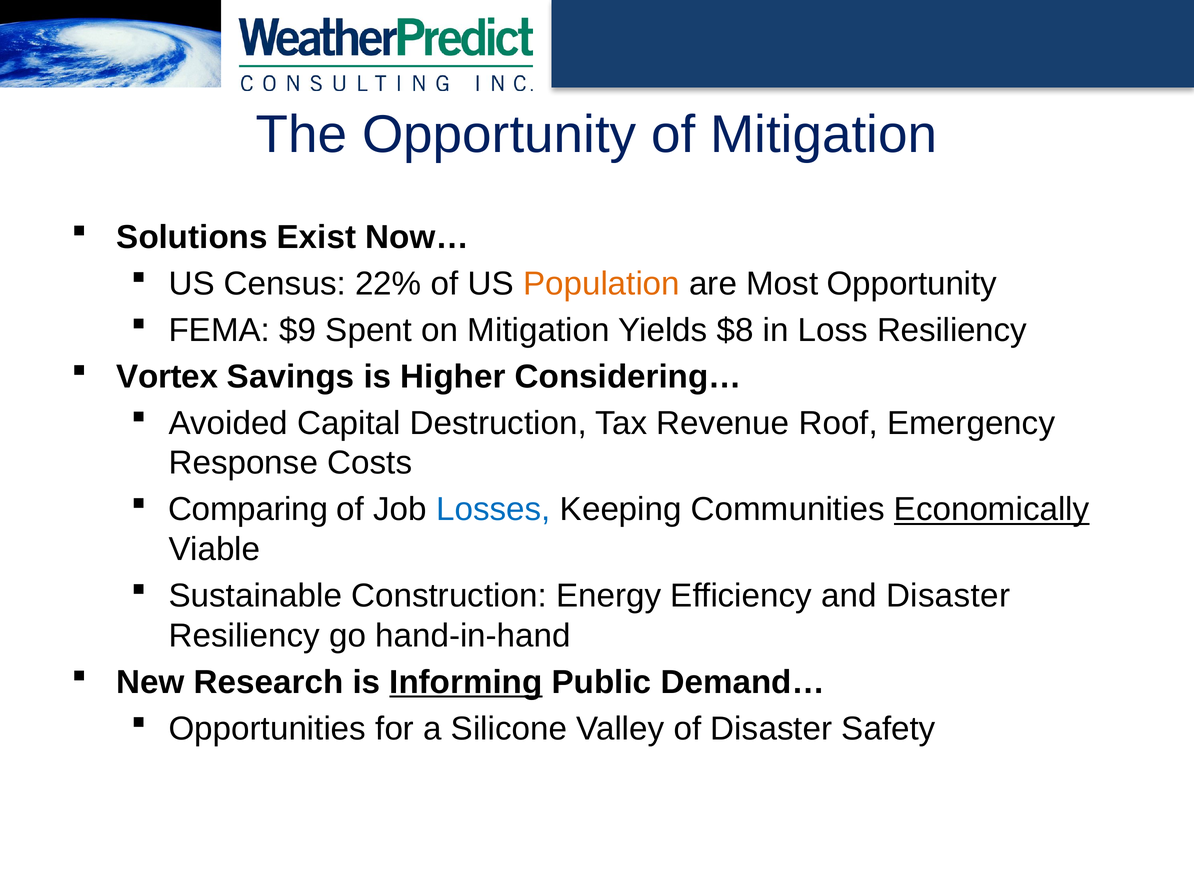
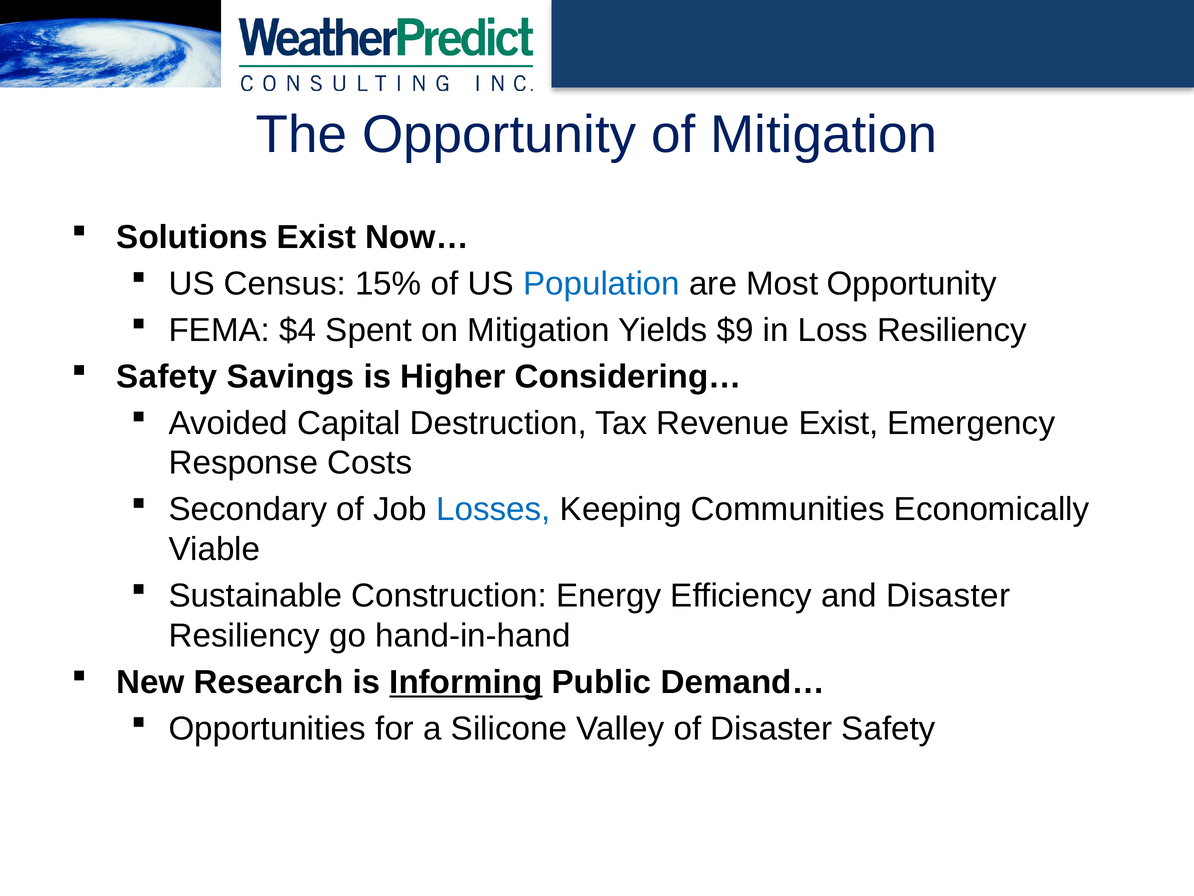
22%: 22% -> 15%
Population colour: orange -> blue
$9: $9 -> $4
$8: $8 -> $9
Vortex at (167, 376): Vortex -> Safety
Revenue Roof: Roof -> Exist
Comparing: Comparing -> Secondary
Economically underline: present -> none
